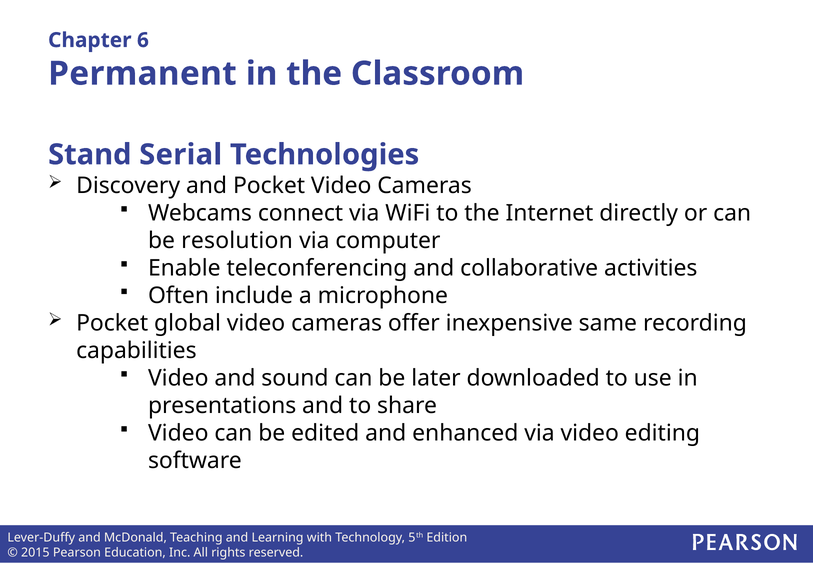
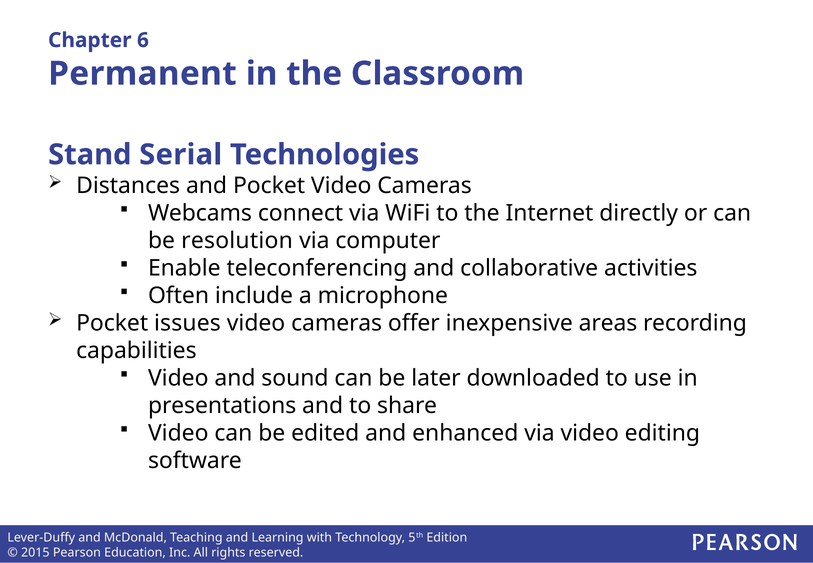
Discovery: Discovery -> Distances
global: global -> issues
same: same -> areas
